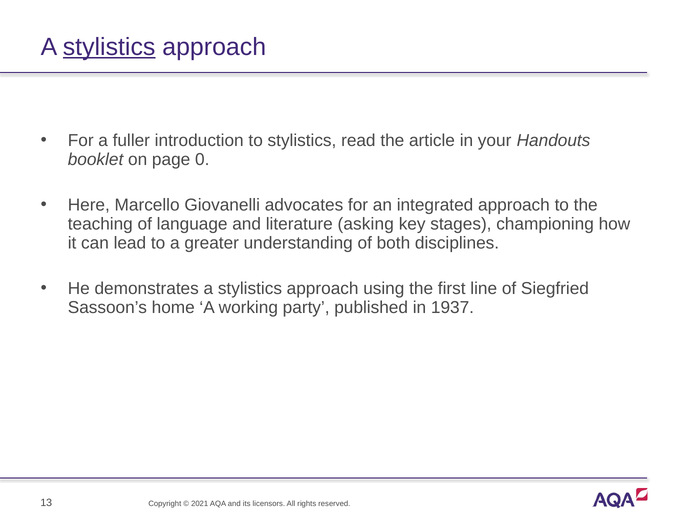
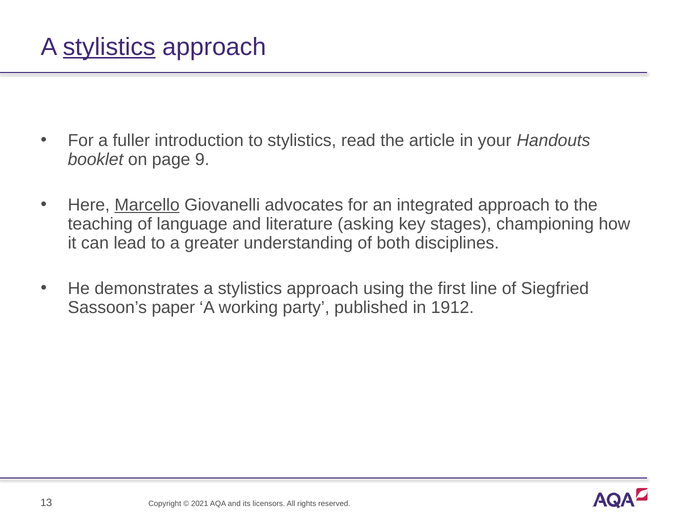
0: 0 -> 9
Marcello underline: none -> present
home: home -> paper
1937: 1937 -> 1912
